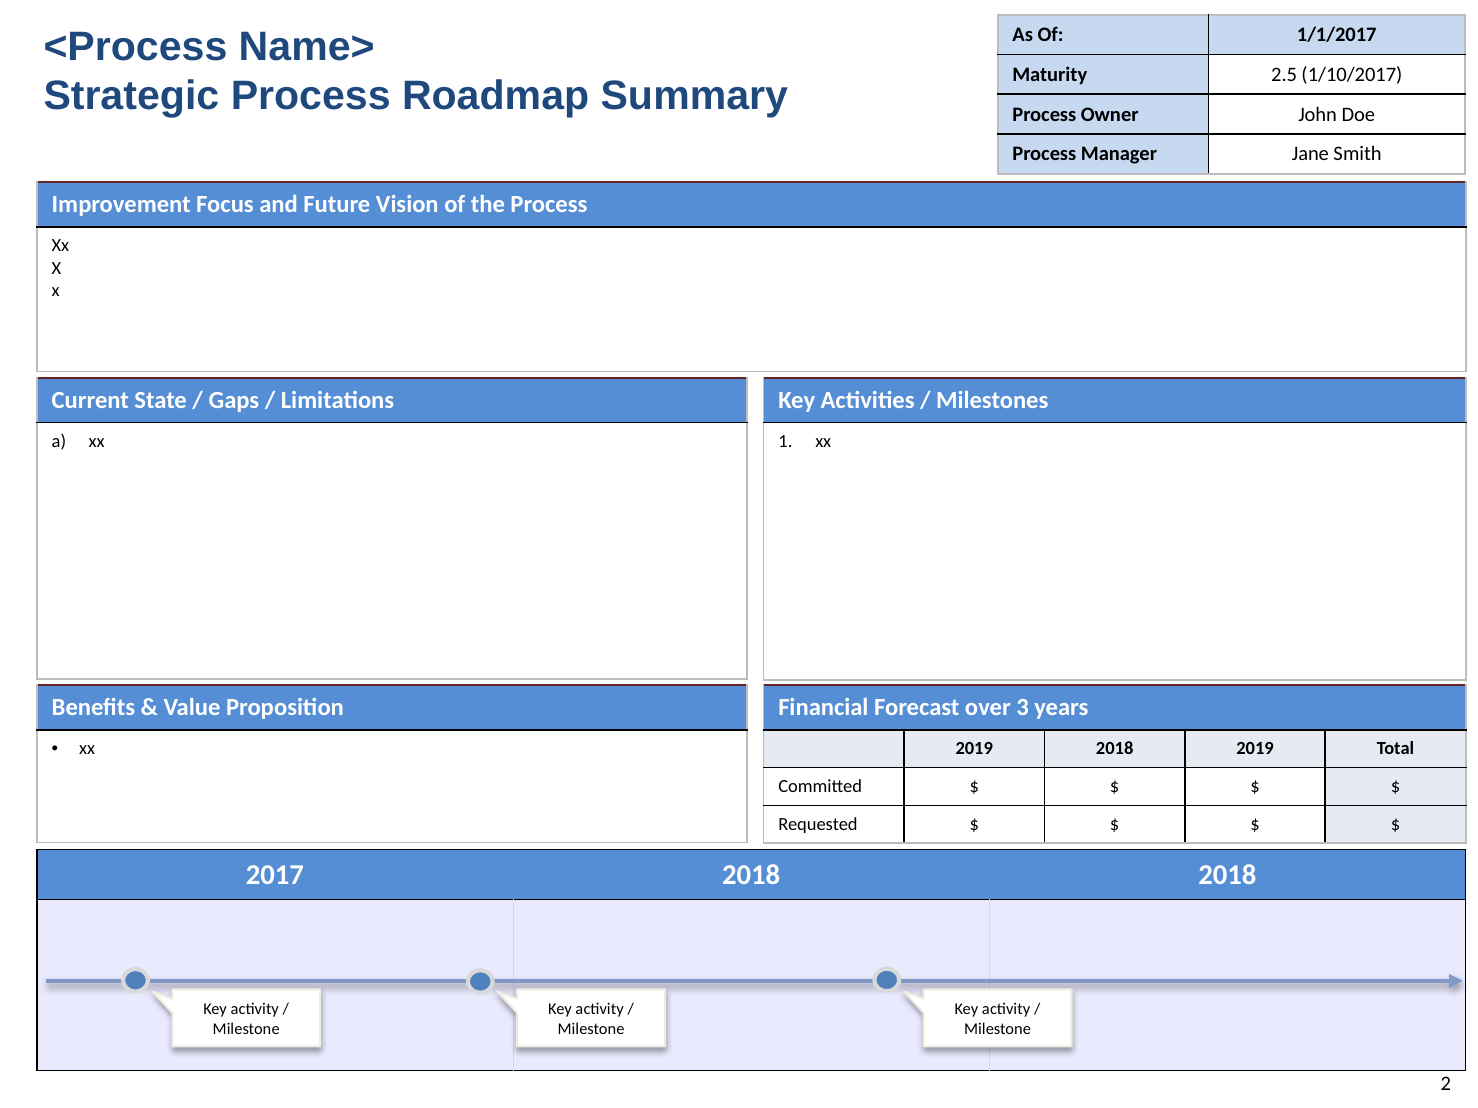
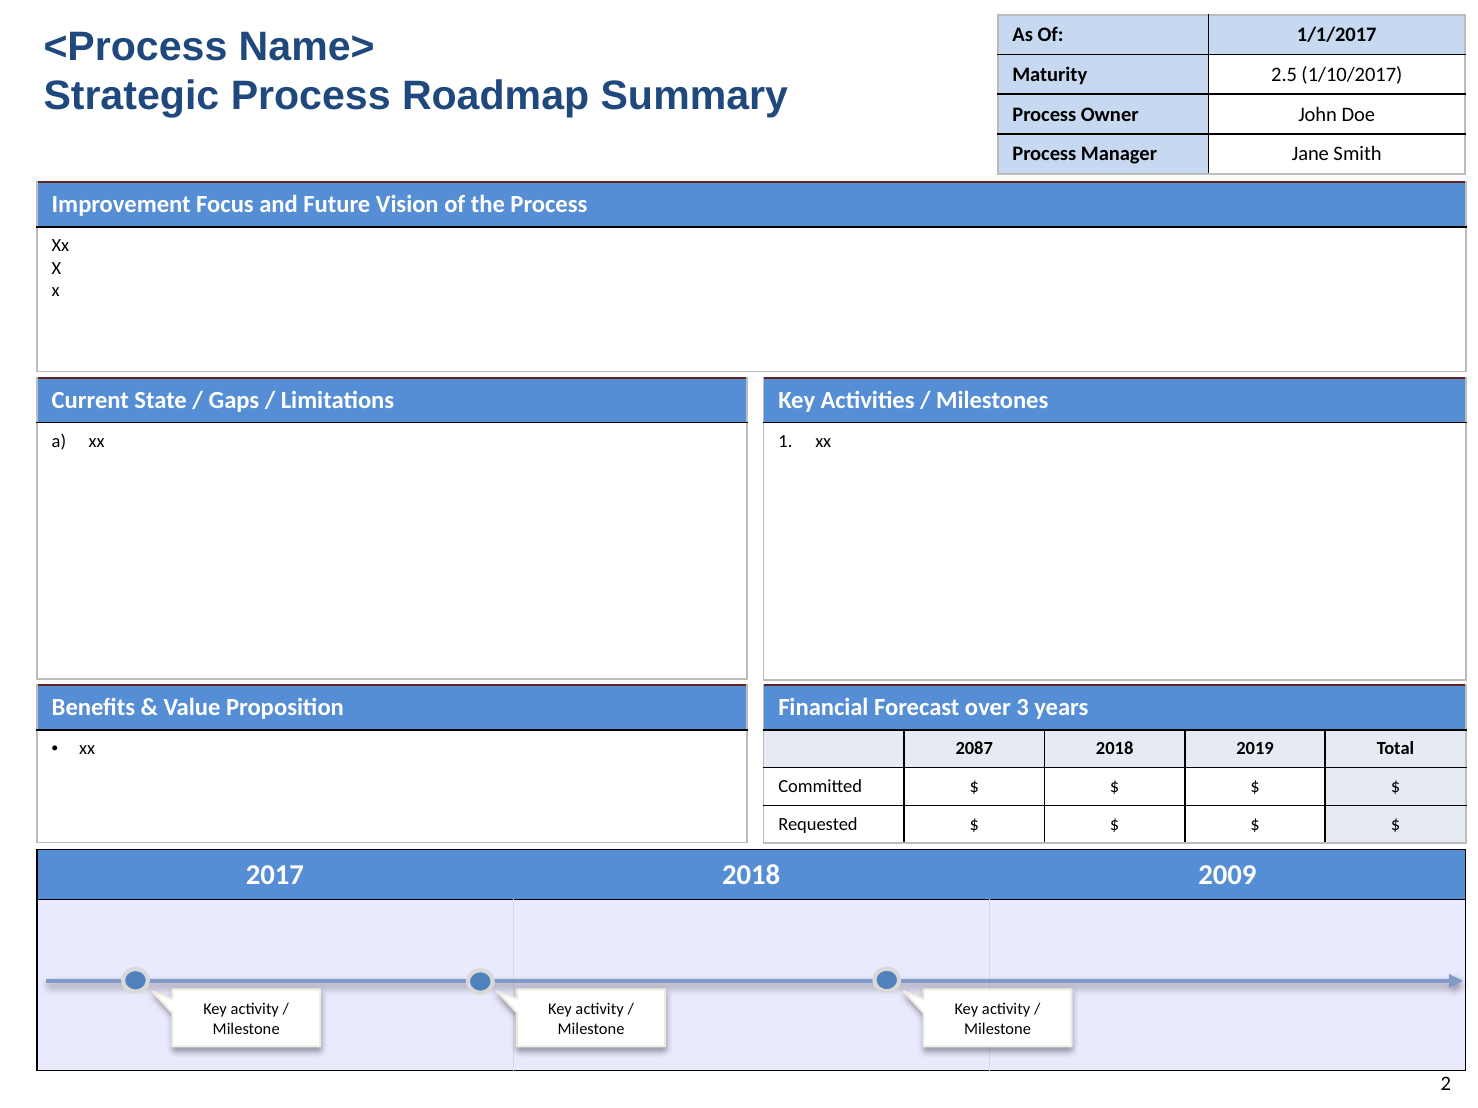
2019 at (974, 749): 2019 -> 2087
2018 2018: 2018 -> 2009
